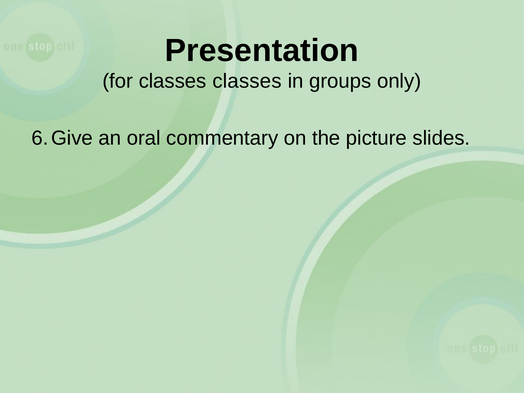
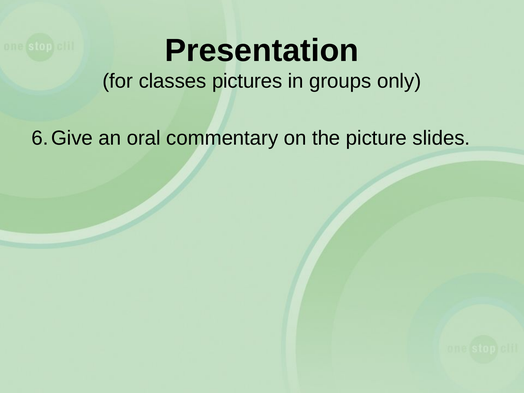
classes classes: classes -> pictures
